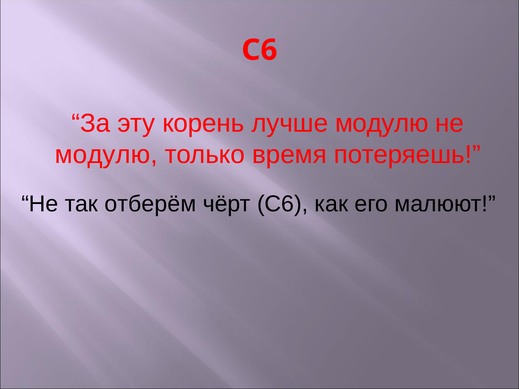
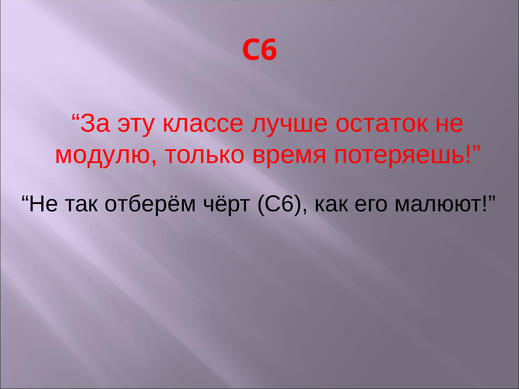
корень: корень -> классе
лучше модулю: модулю -> остаток
